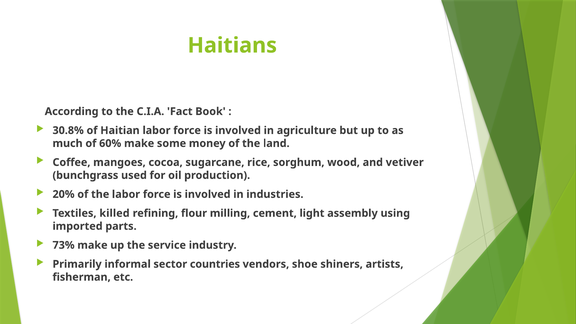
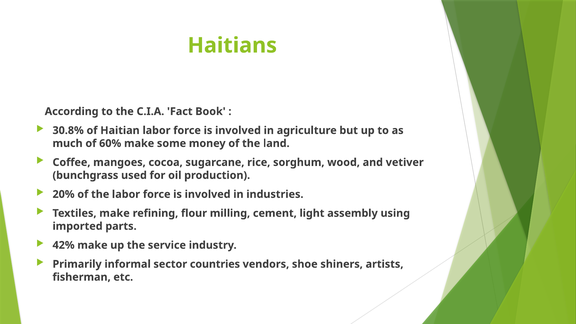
Textiles killed: killed -> make
73%: 73% -> 42%
